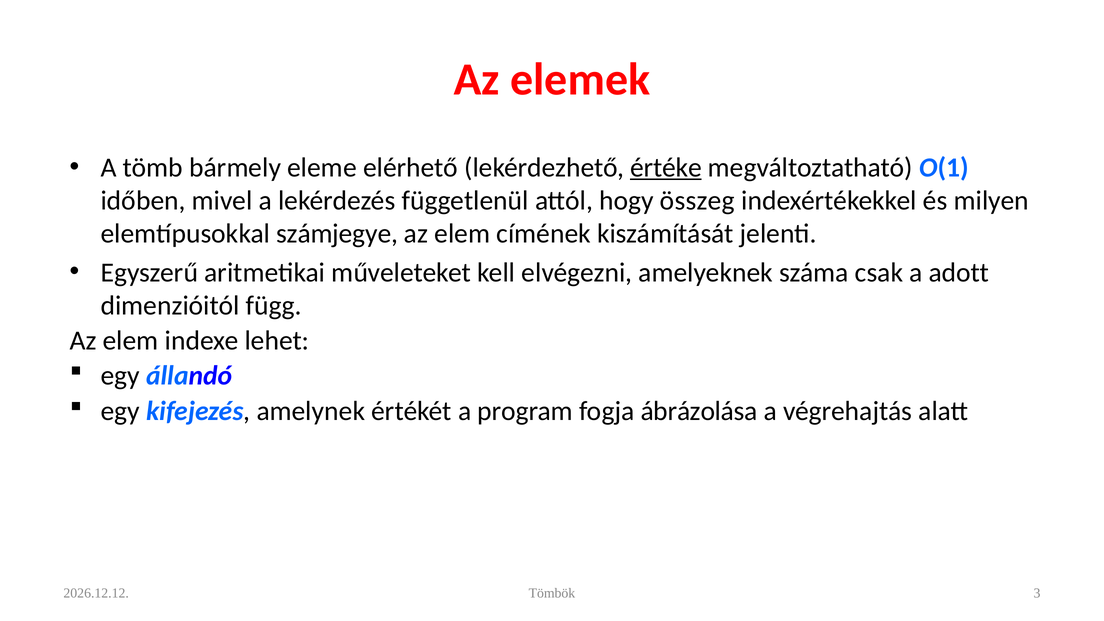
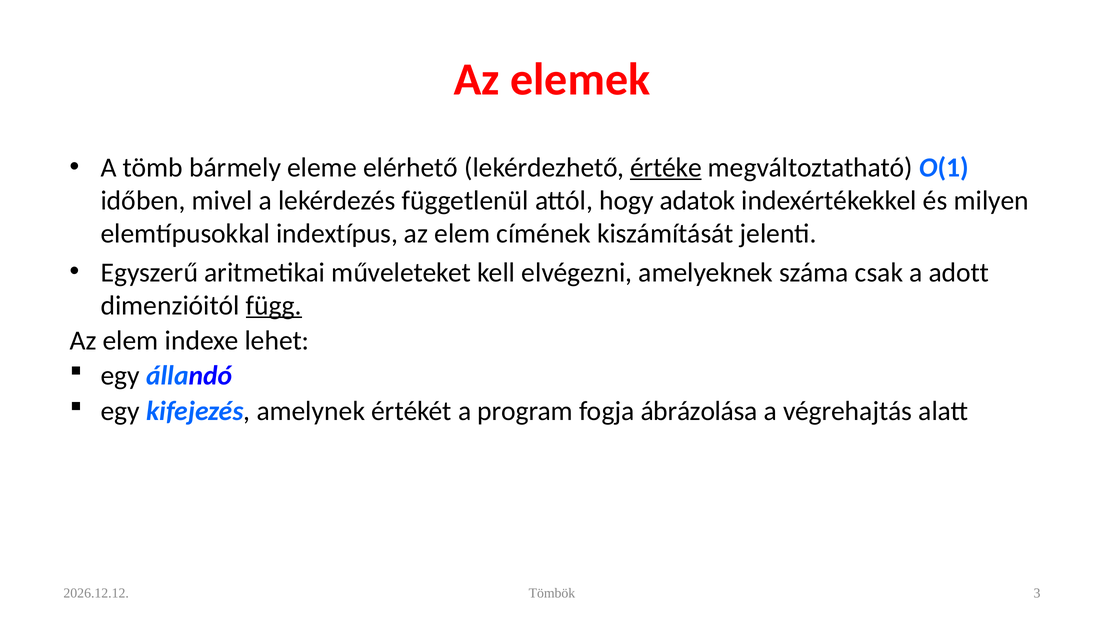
összeg: összeg -> adatok
számjegye: számjegye -> indextípus
függ underline: none -> present
